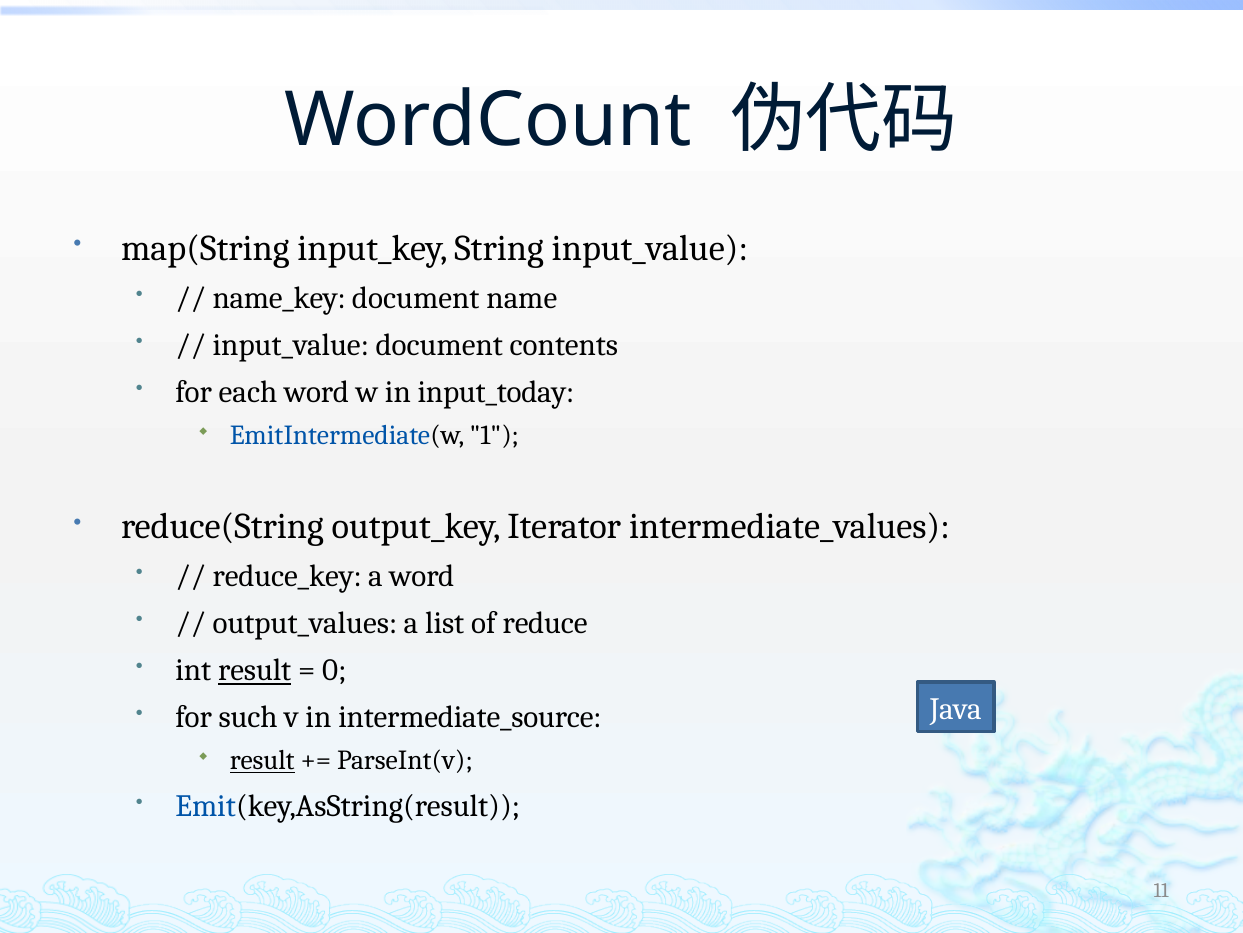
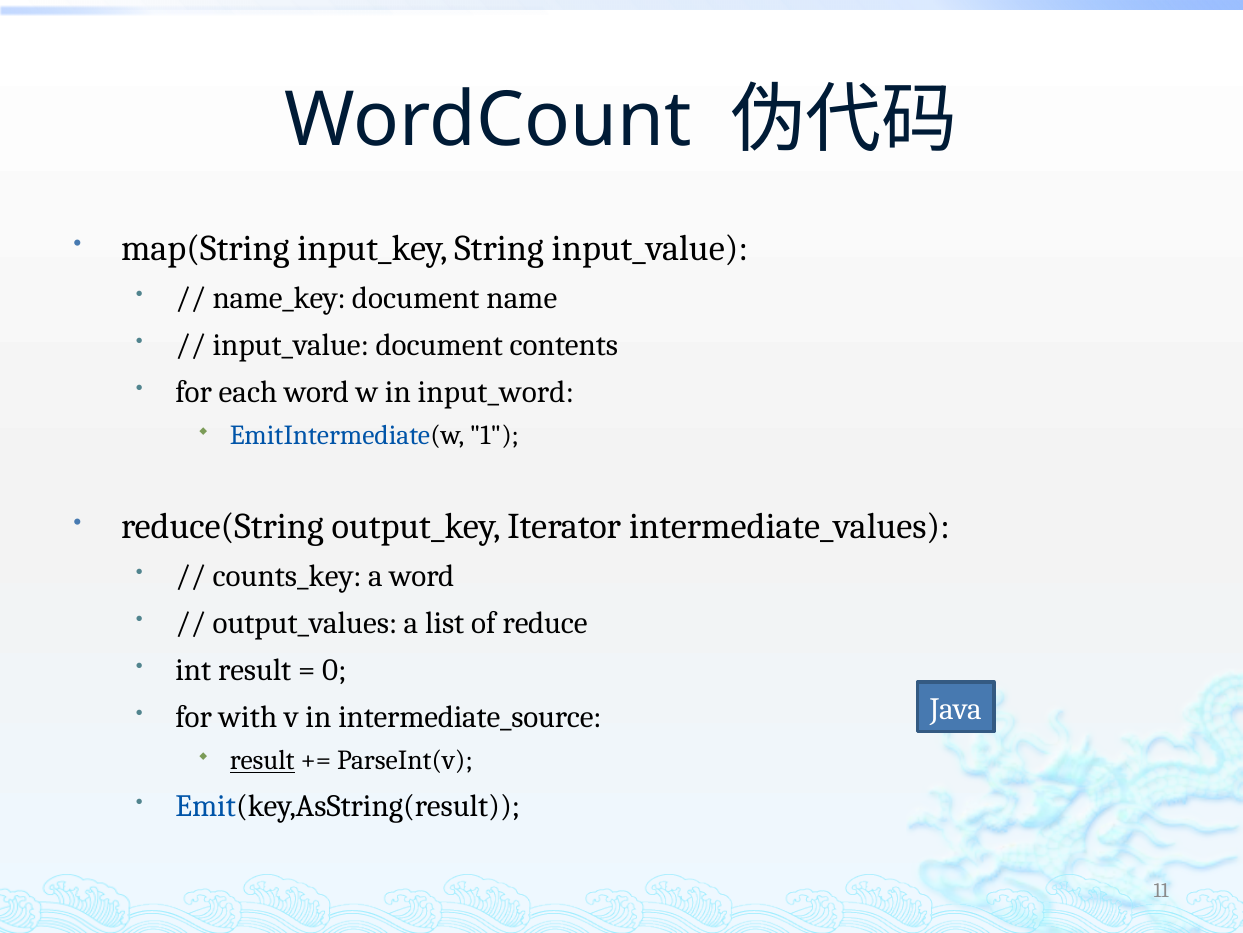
input_today: input_today -> input_word
reduce_key: reduce_key -> counts_key
result at (255, 670) underline: present -> none
such: such -> with
